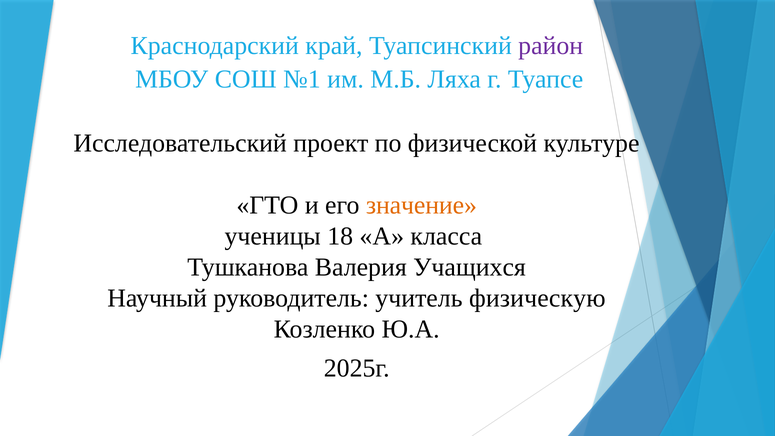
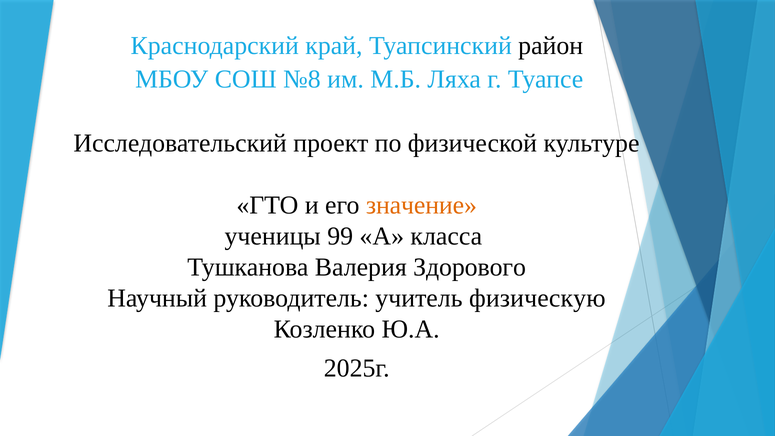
район colour: purple -> black
№1: №1 -> №8
18: 18 -> 99
Учащихся: Учащихся -> Здорового
